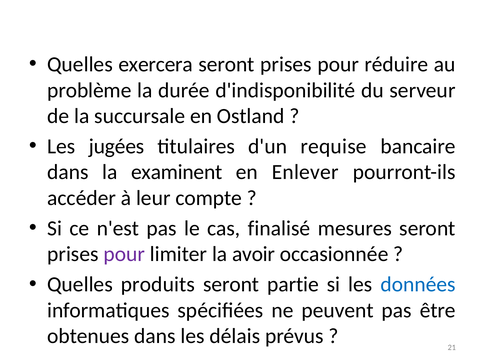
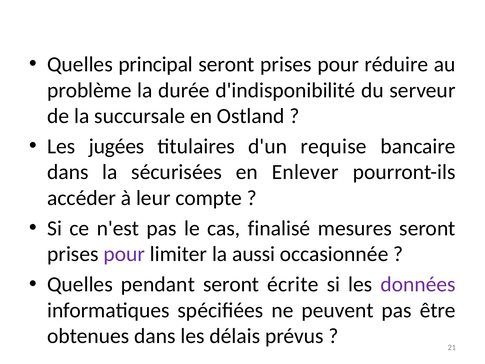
exercera: exercera -> principal
examinent: examinent -> sécurisées
avoir: avoir -> aussi
produits: produits -> pendant
partie: partie -> écrite
données colour: blue -> purple
